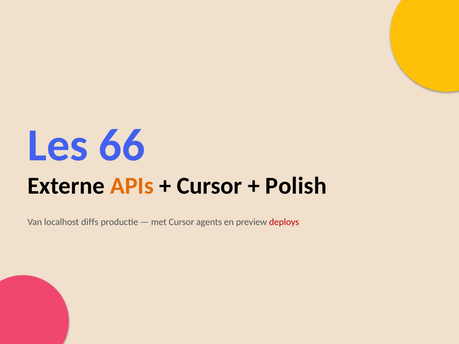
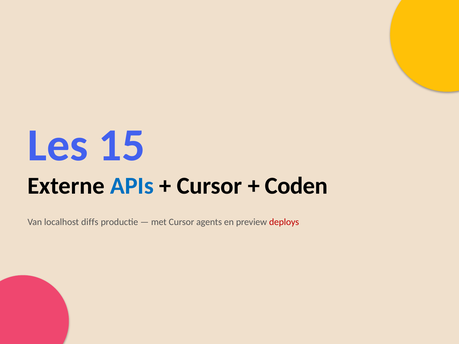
66: 66 -> 15
APIs colour: orange -> blue
Polish: Polish -> Coden
